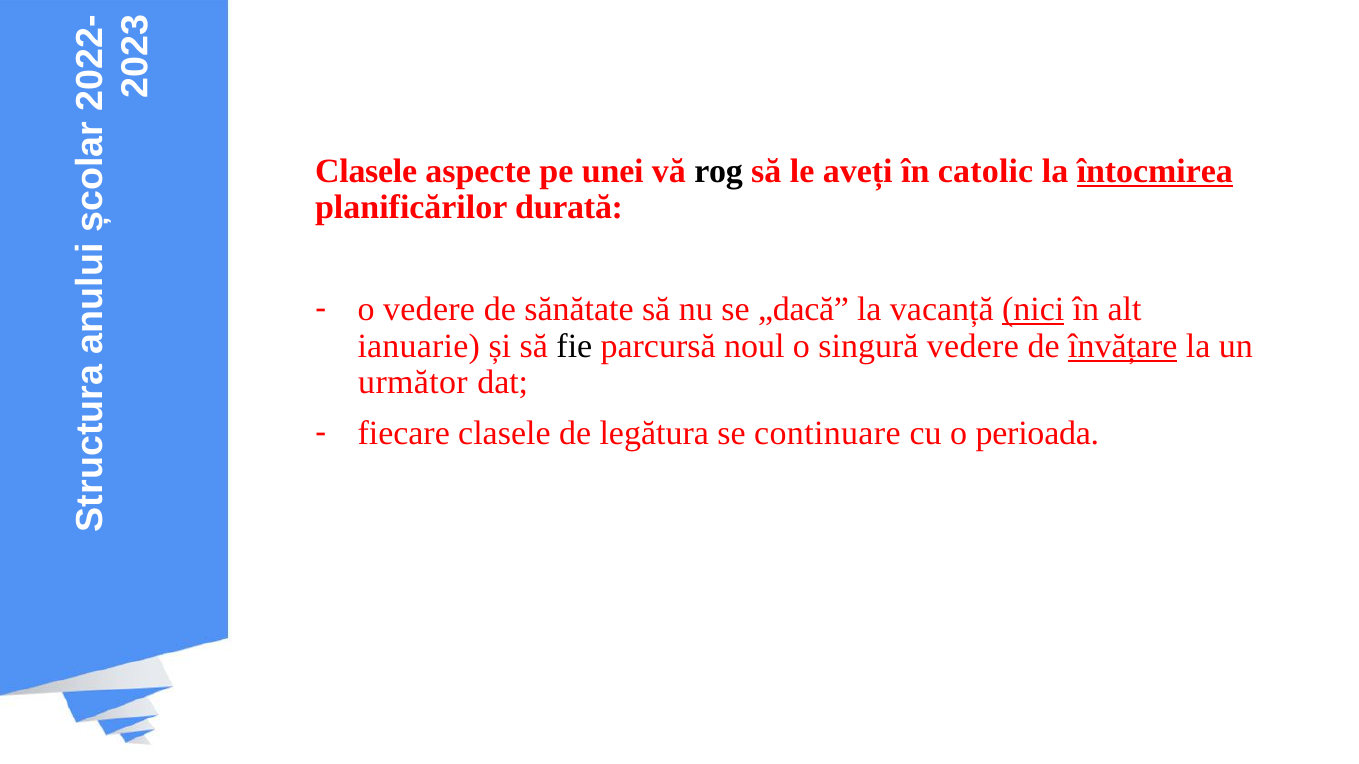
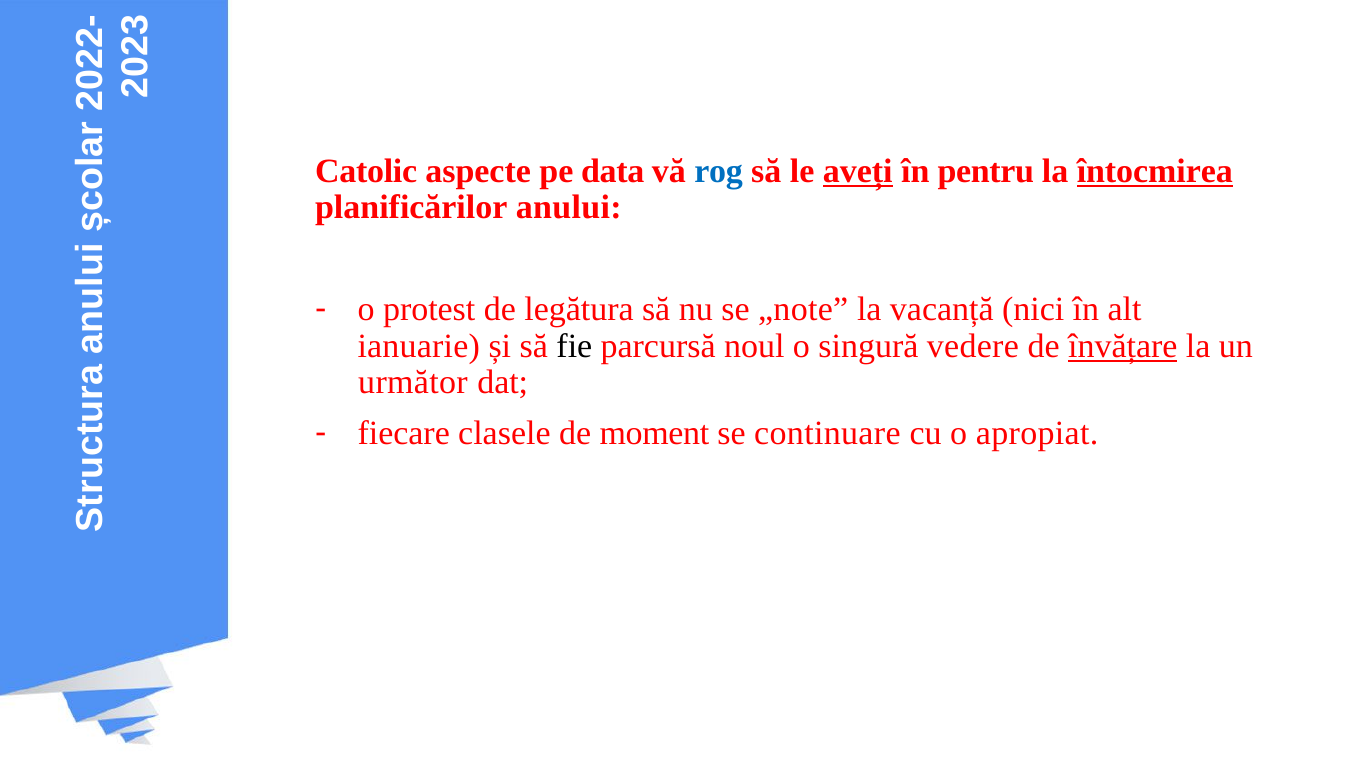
Clasele at (366, 171): Clasele -> Catolic
unei: unei -> data
rog colour: black -> blue
aveți underline: none -> present
catolic: catolic -> pentru
durată: durată -> anului
o vedere: vedere -> protest
sănătate: sănătate -> legătura
„dacă: „dacă -> „note
nici underline: present -> none
legătura: legătura -> moment
perioada: perioada -> apropiat
